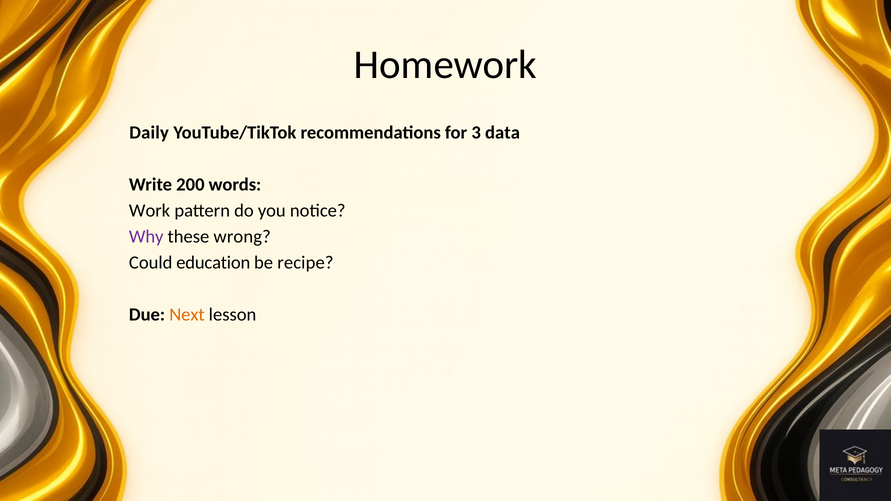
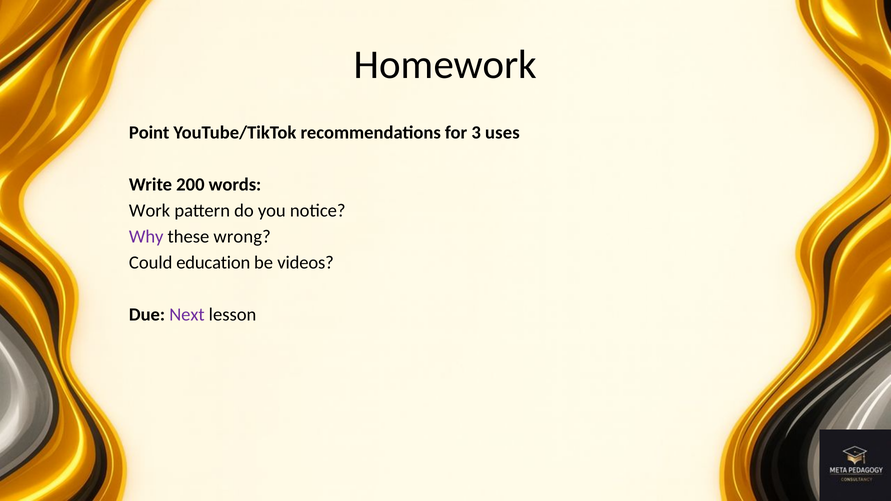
Daily: Daily -> Point
data: data -> uses
recipe: recipe -> videos
Next colour: orange -> purple
